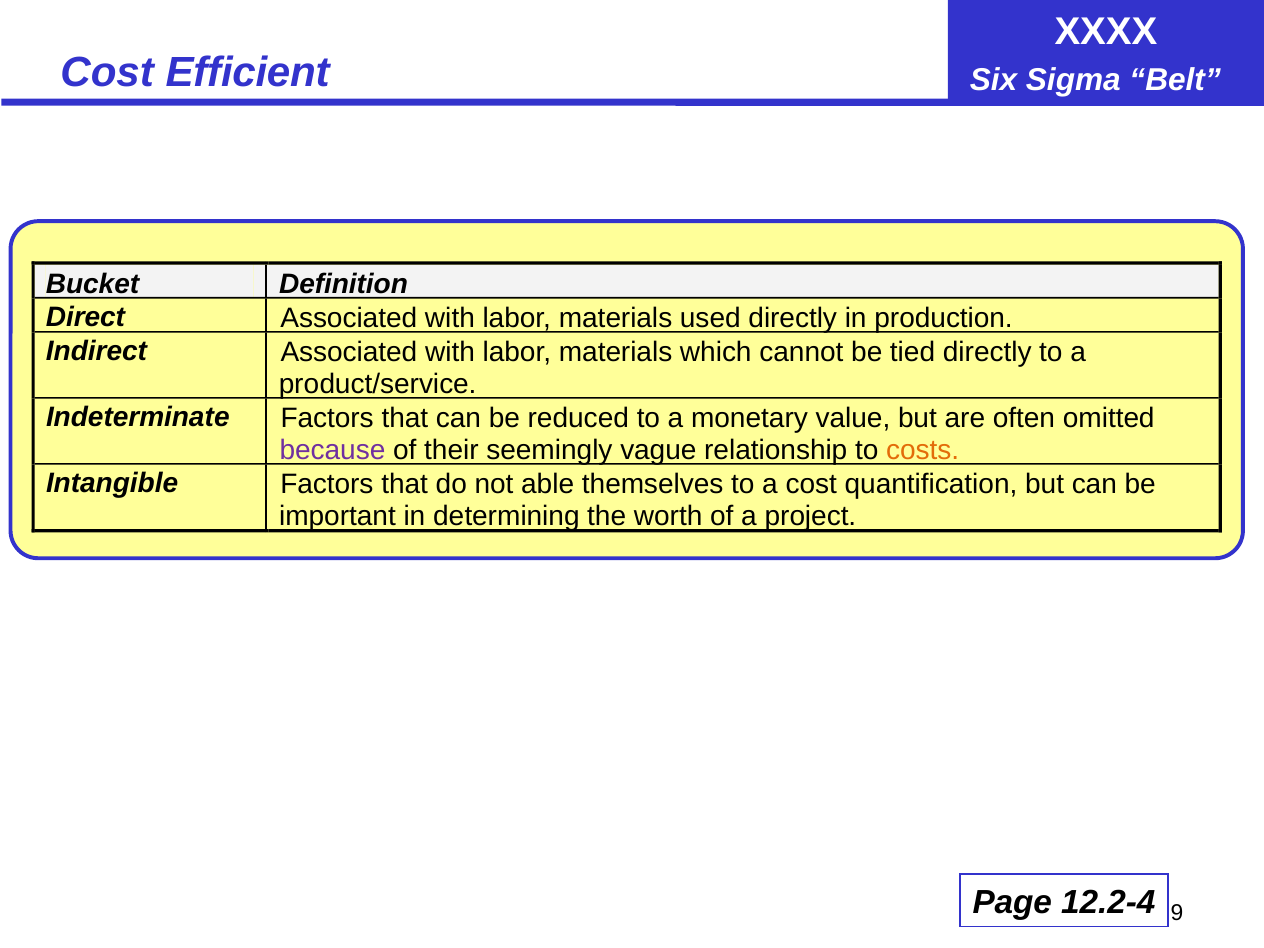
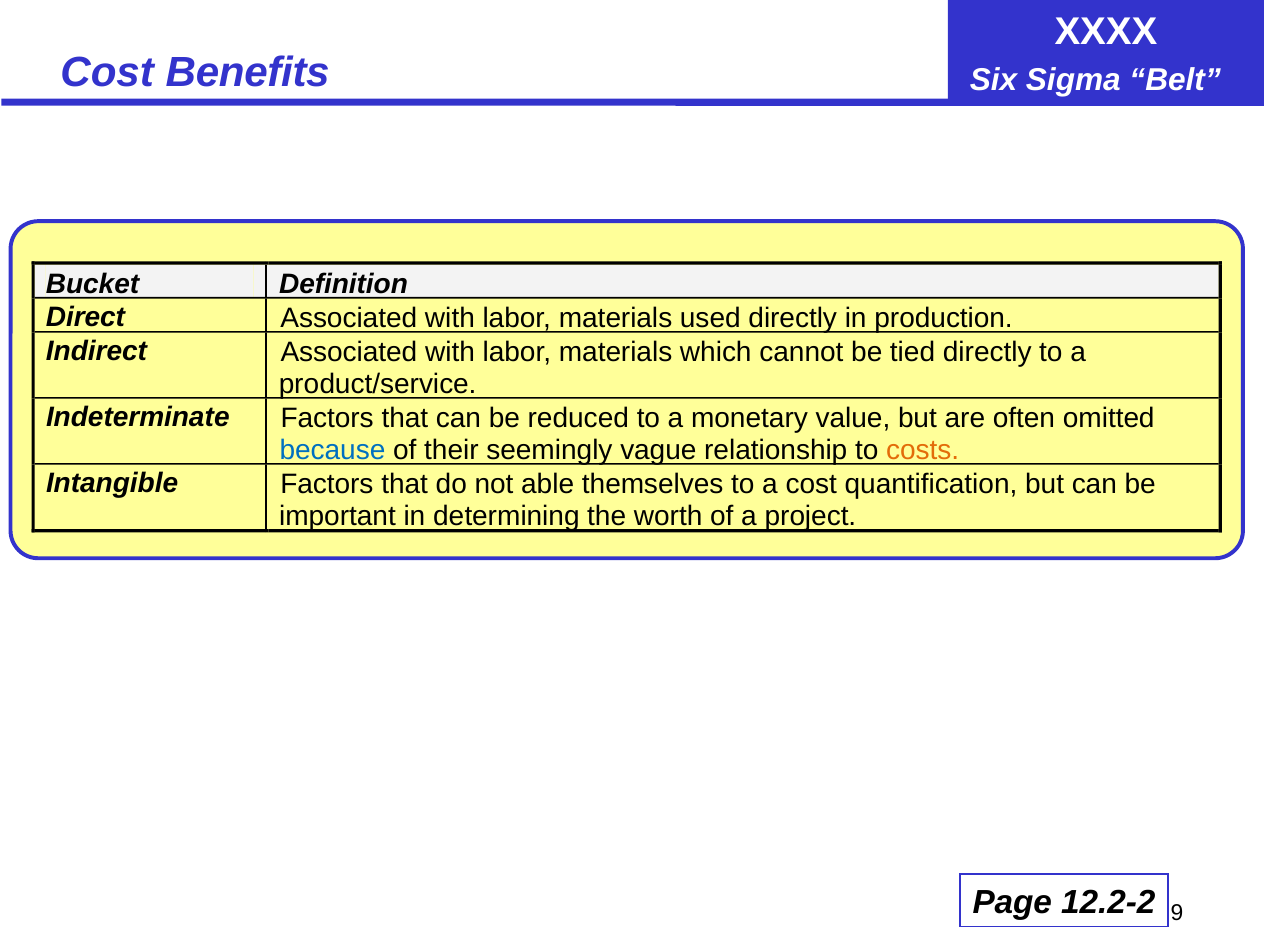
Efficient: Efficient -> Benefits
because colour: purple -> blue
12.2-4: 12.2-4 -> 12.2-2
